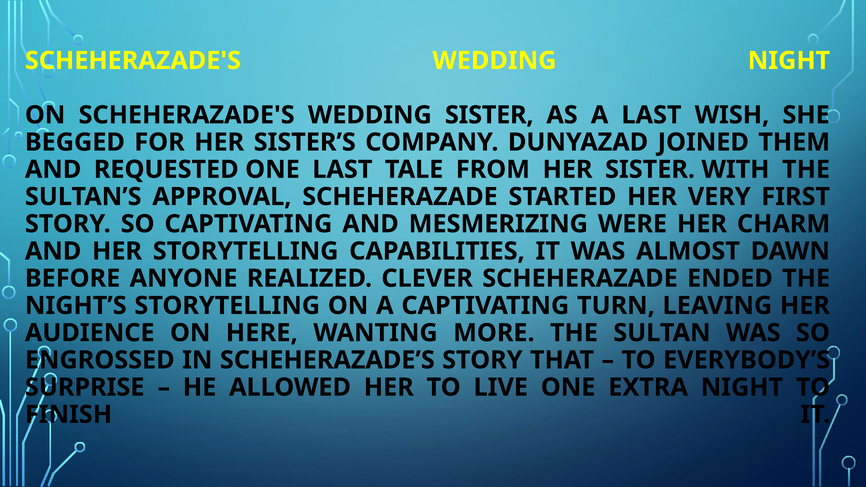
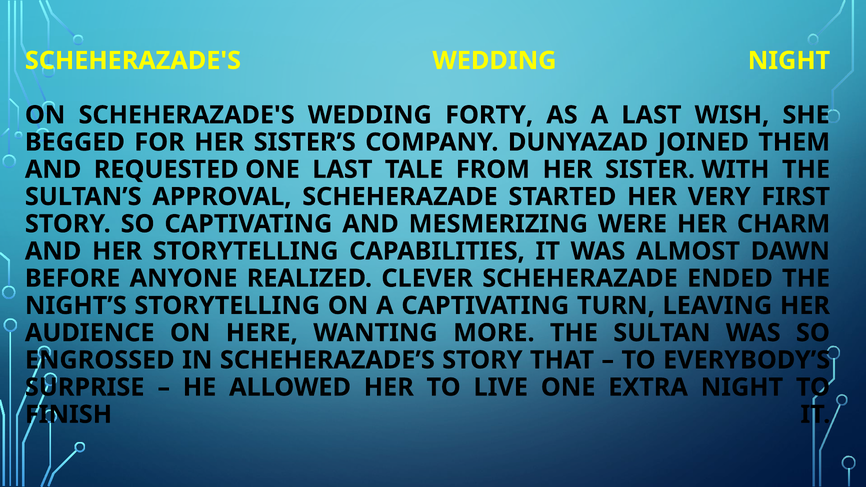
WEDDING SISTER: SISTER -> FORTY
